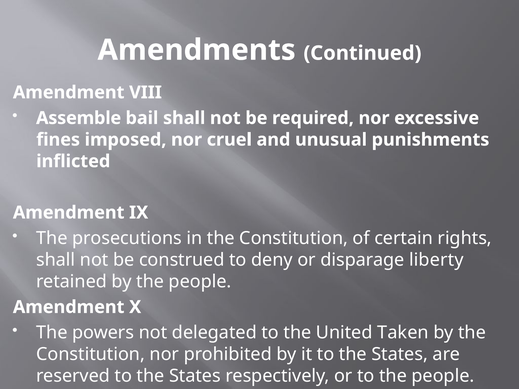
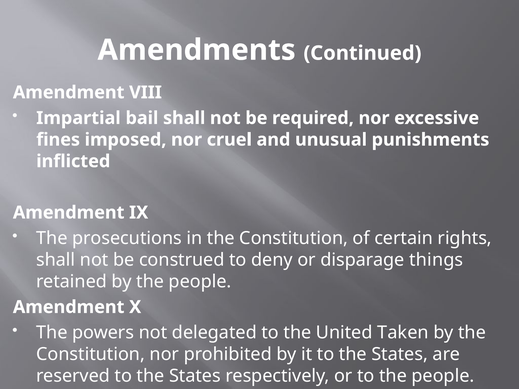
Assemble: Assemble -> Impartial
liberty: liberty -> things
